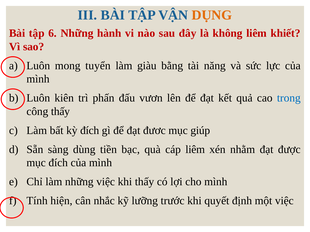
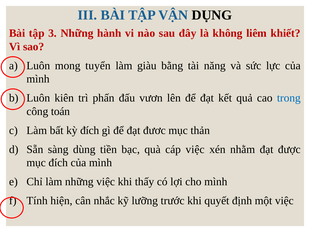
DỤNG colour: orange -> black
6: 6 -> 3
công thấy: thấy -> toán
giúp: giúp -> thản
cáp liêm: liêm -> việc
